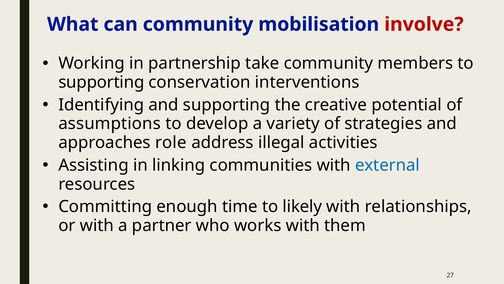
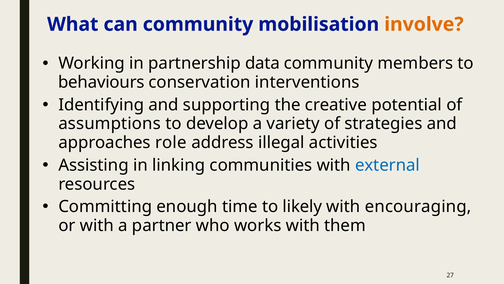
involve colour: red -> orange
take: take -> data
supporting at (101, 82): supporting -> behaviours
relationships: relationships -> encouraging
